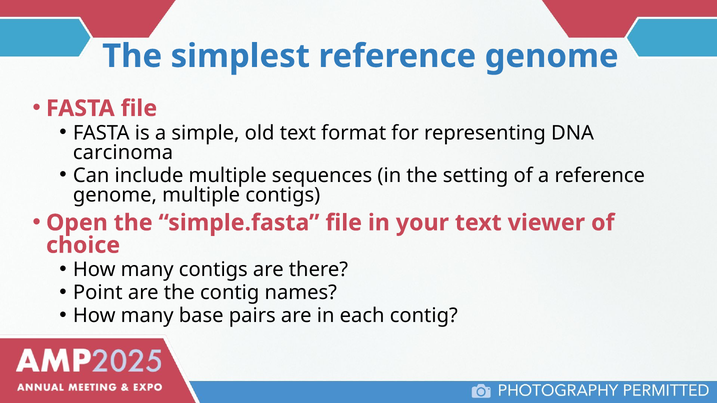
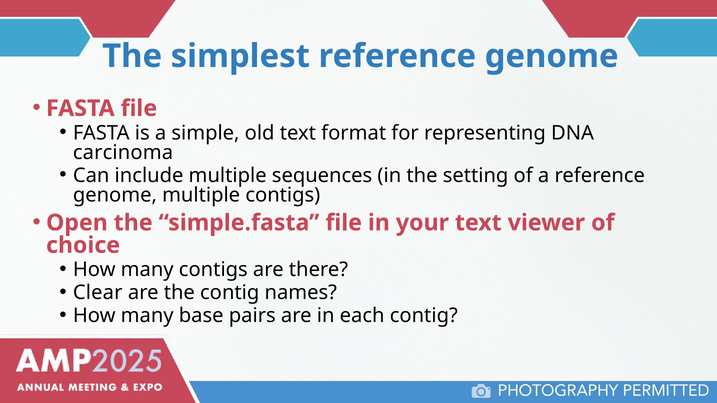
Point: Point -> Clear
